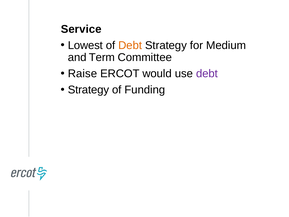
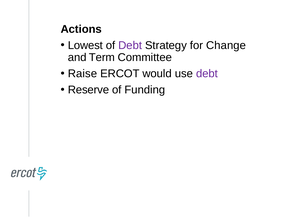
Service: Service -> Actions
Debt at (130, 45) colour: orange -> purple
Medium: Medium -> Change
Strategy at (88, 90): Strategy -> Reserve
